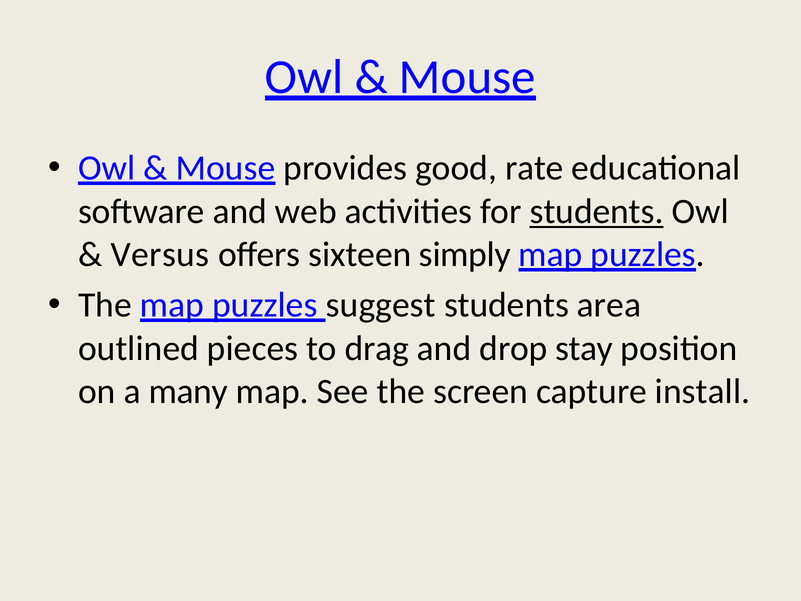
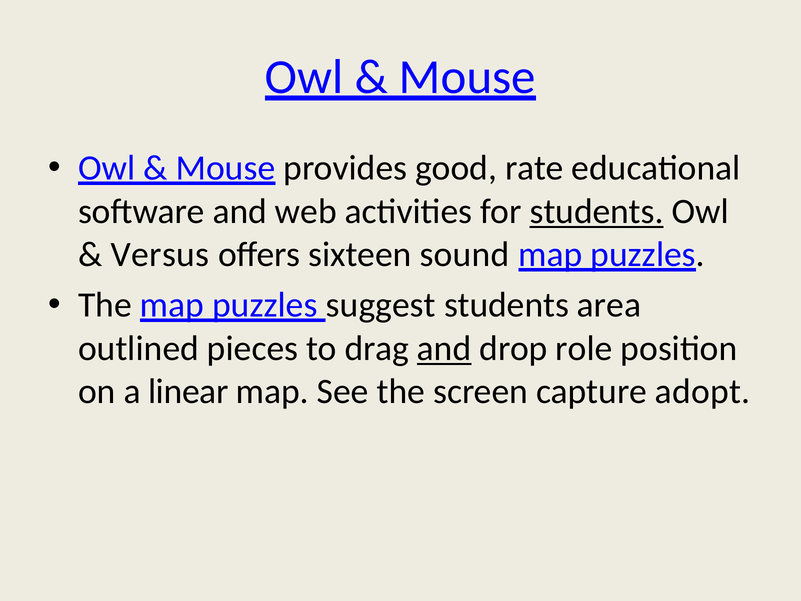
simply: simply -> sound
and at (444, 348) underline: none -> present
stay: stay -> role
many: many -> linear
install: install -> adopt
